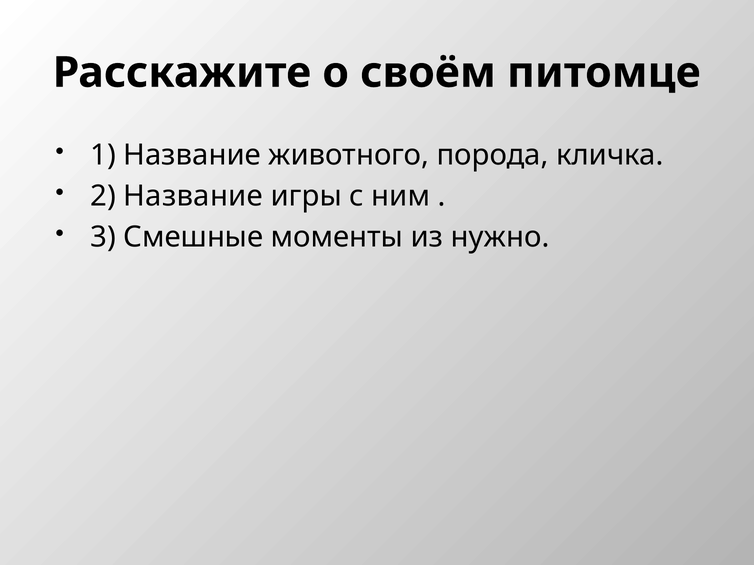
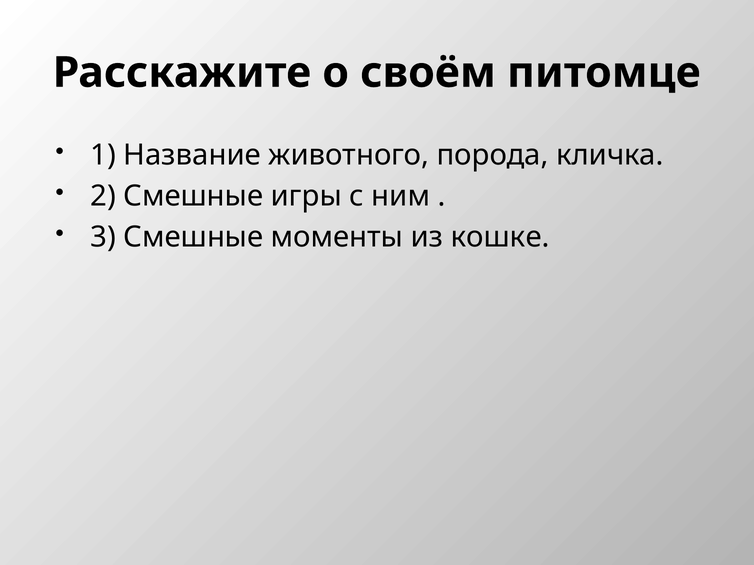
2 Название: Название -> Смешные
нужно: нужно -> кошке
